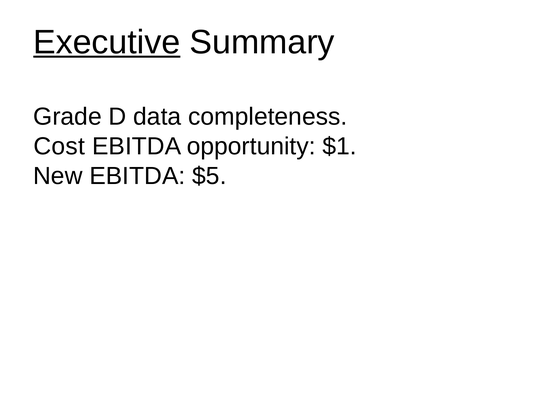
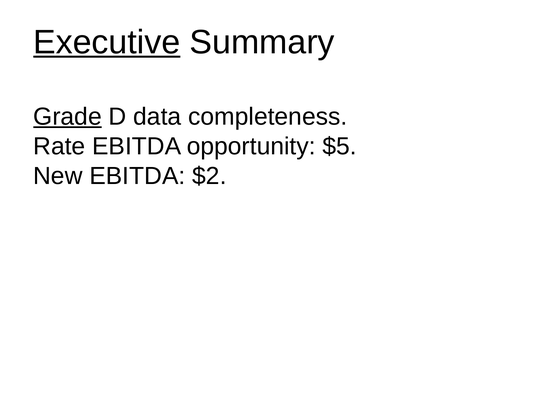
Grade underline: none -> present
Cost: Cost -> Rate
$1: $1 -> $5
$5: $5 -> $2
